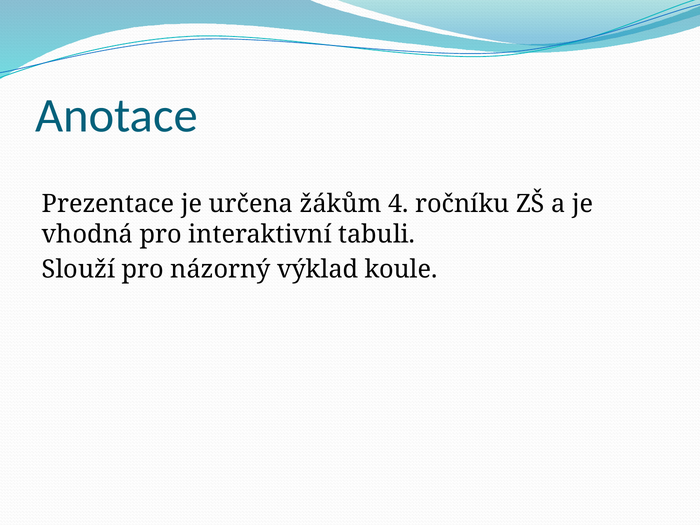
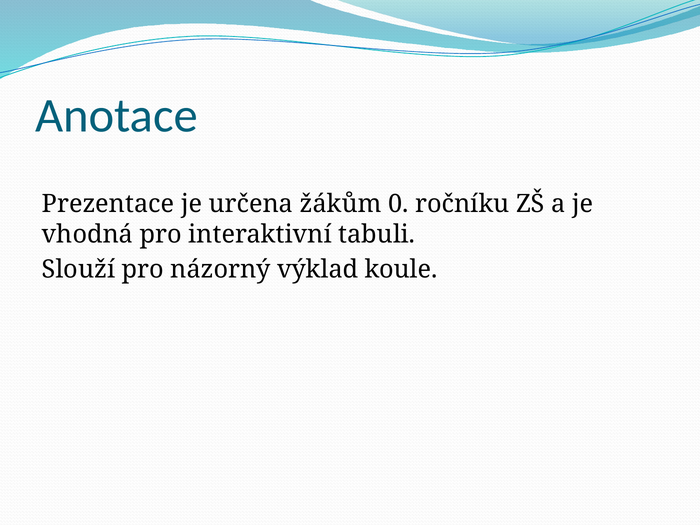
4: 4 -> 0
